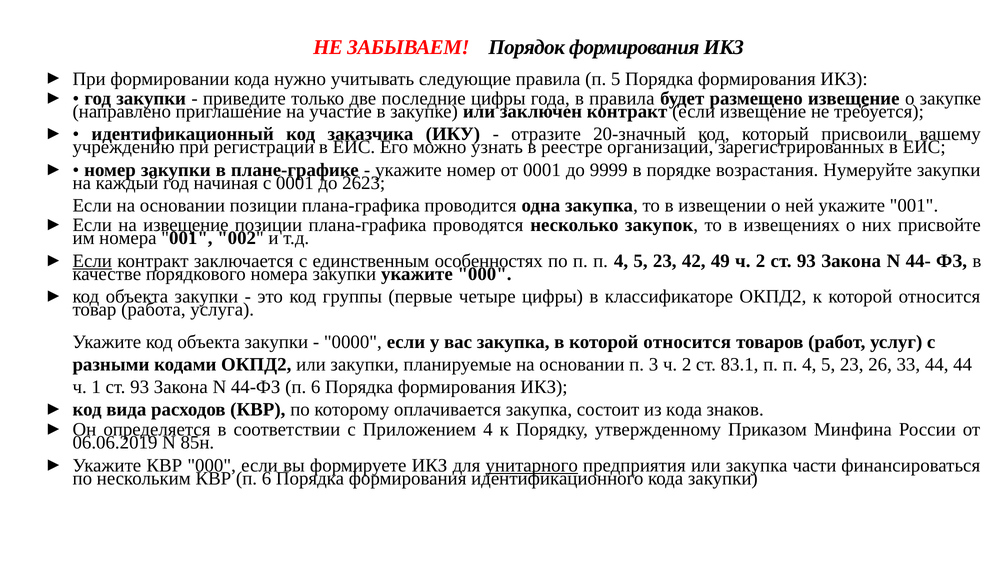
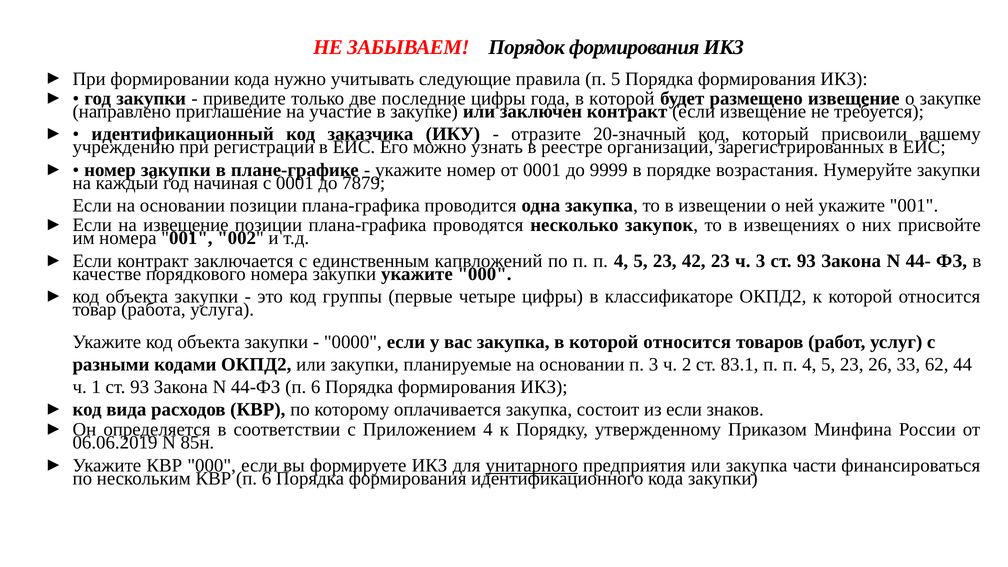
года в правила: правила -> которой
2623: 2623 -> 7879
Если at (92, 261) underline: present -> none
особенностях: особенностях -> капвложений
42 49: 49 -> 23
2 at (761, 261): 2 -> 3
33 44: 44 -> 62
из кода: кода -> если
